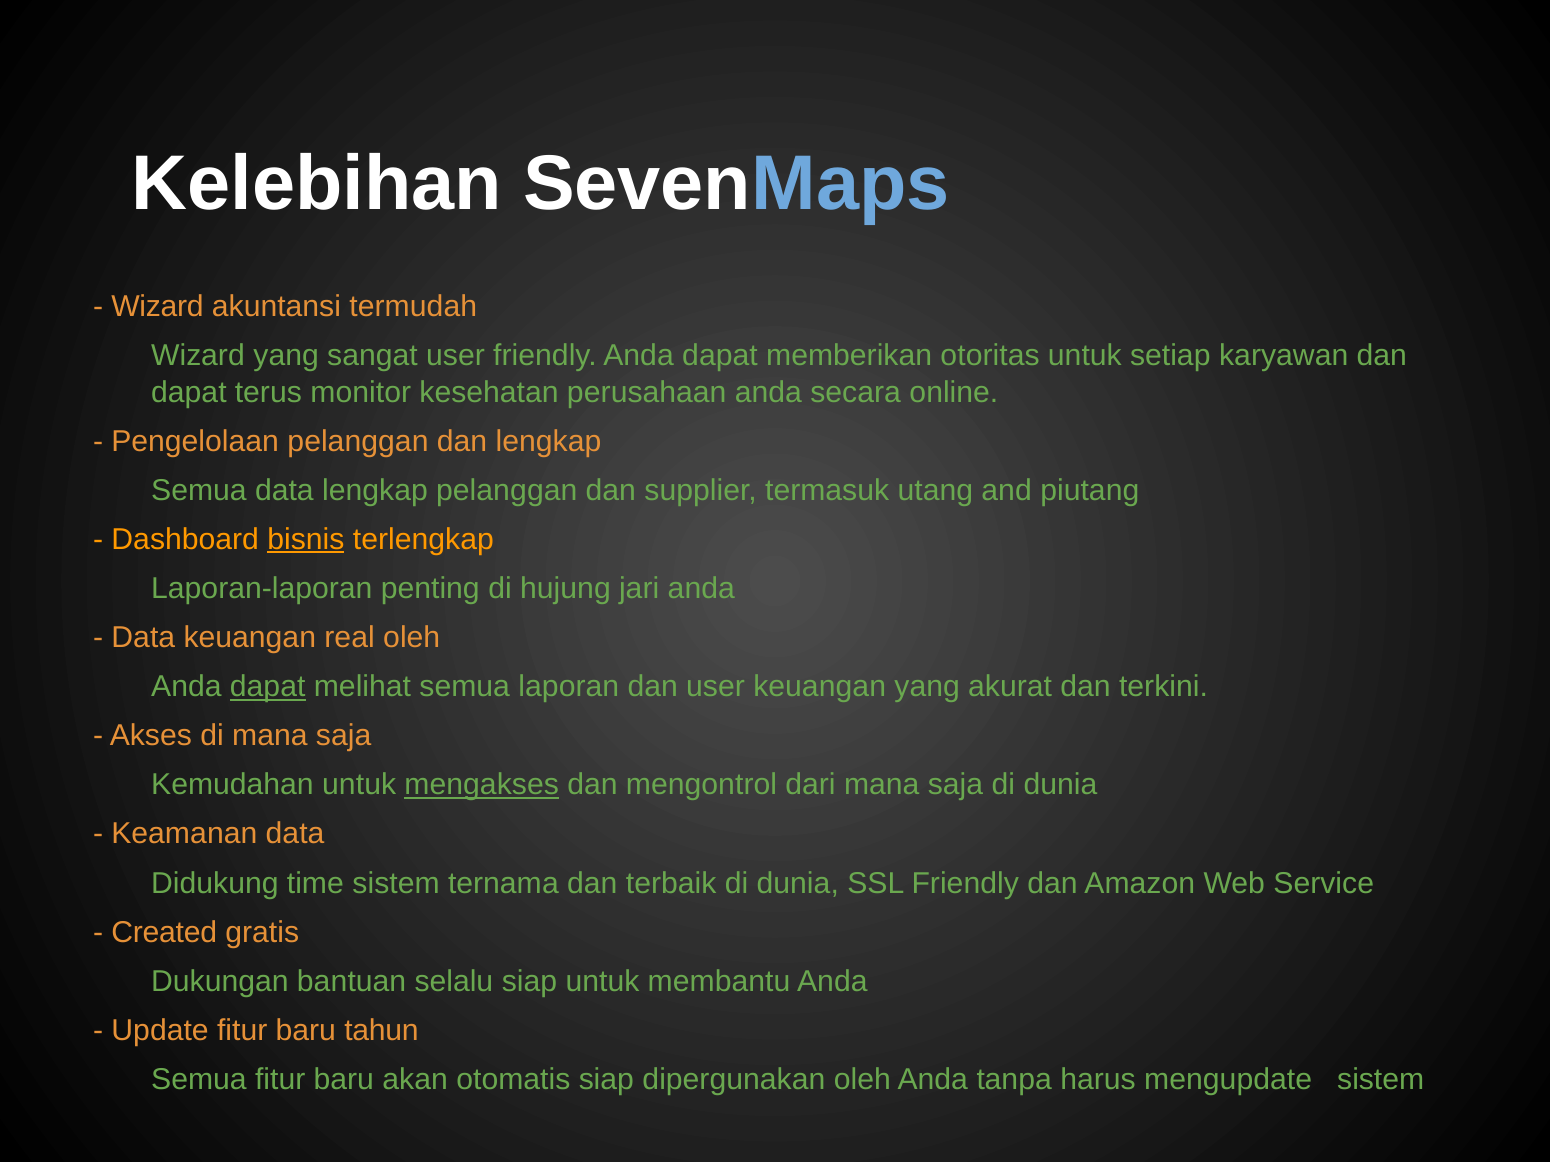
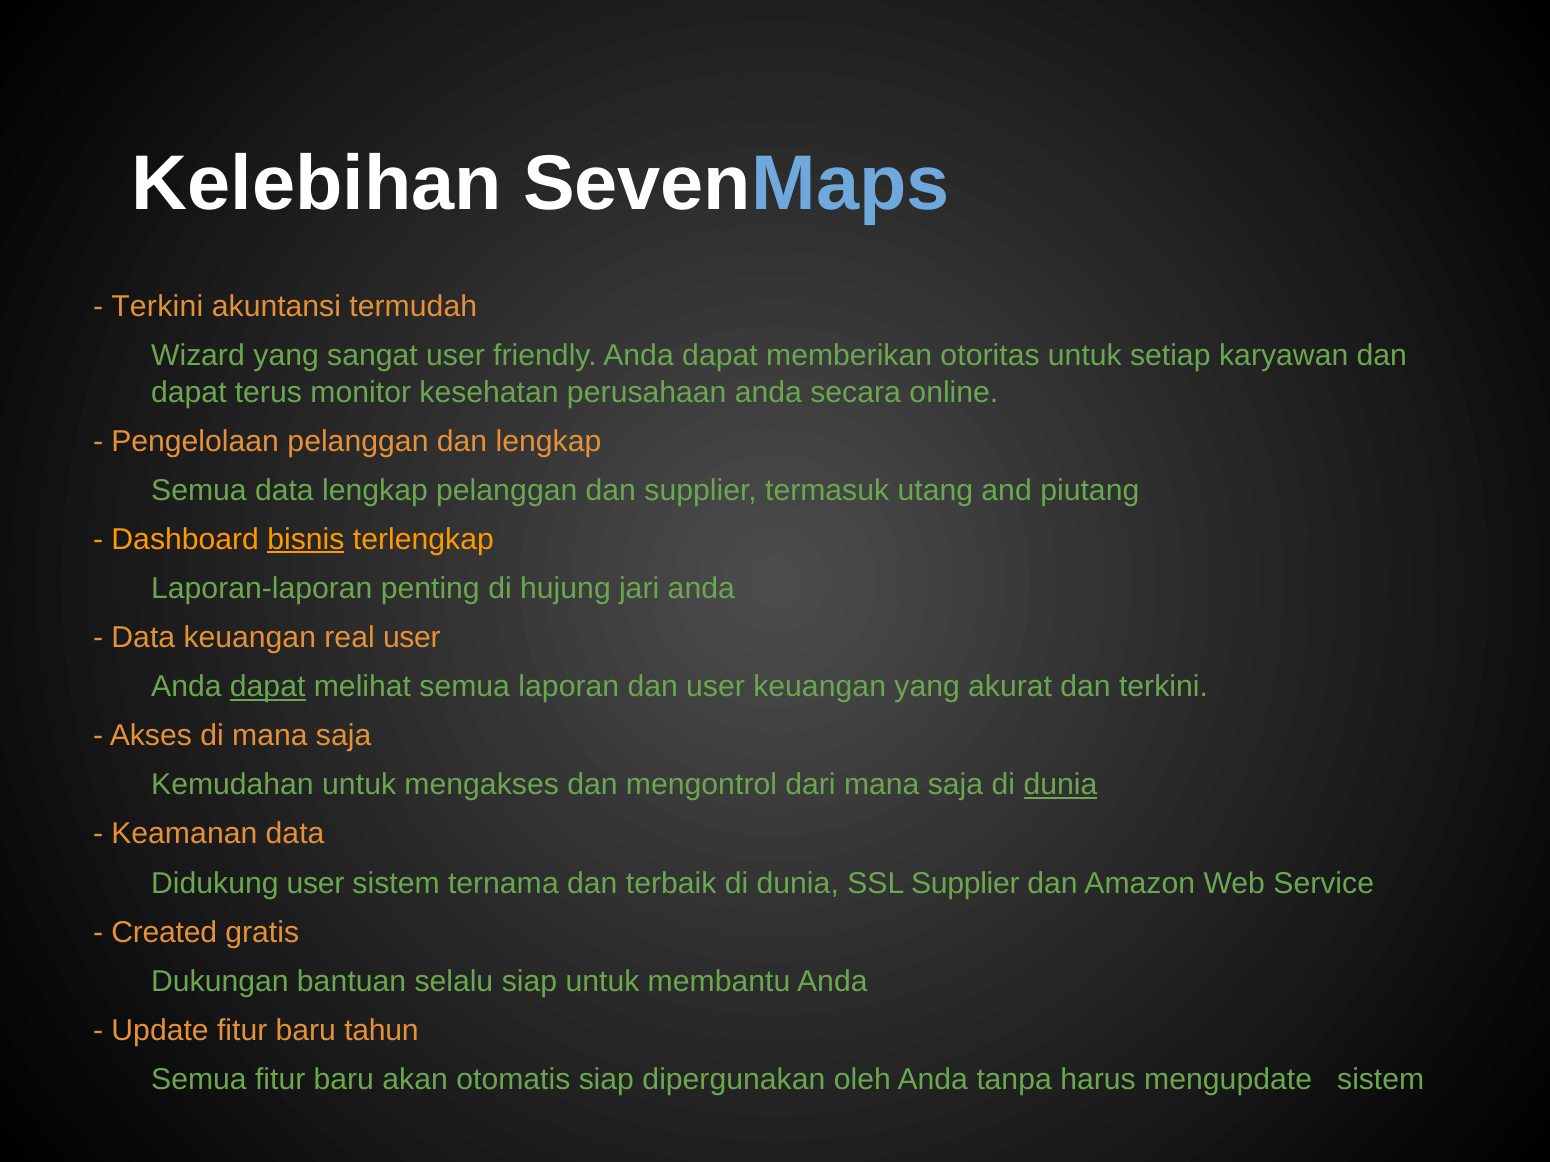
Wizard at (158, 307): Wizard -> Terkini
real oleh: oleh -> user
mengakses underline: present -> none
dunia at (1060, 785) underline: none -> present
Didukung time: time -> user
SSL Friendly: Friendly -> Supplier
